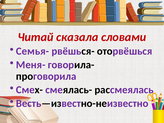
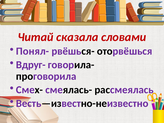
Семья-: Семья- -> Понял-
Меня-: Меня- -> Вдруг-
